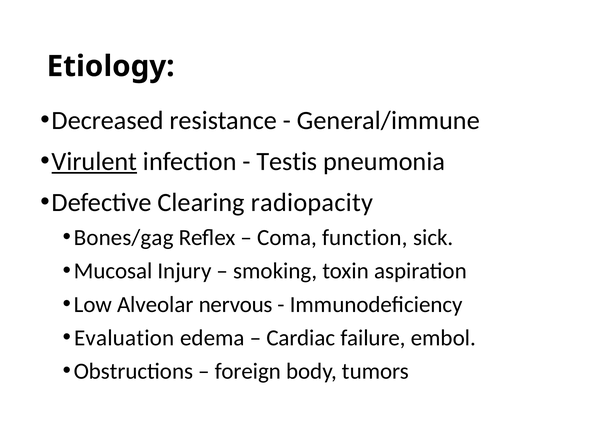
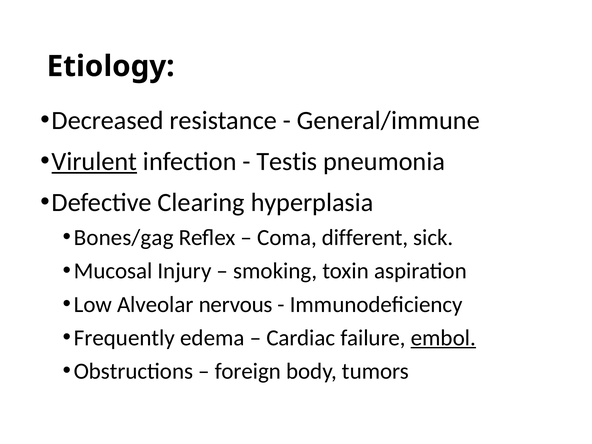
radiopacity: radiopacity -> hyperplasia
function: function -> different
Evaluation: Evaluation -> Frequently
embol underline: none -> present
